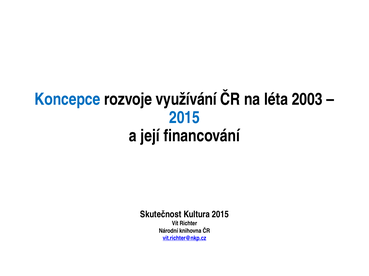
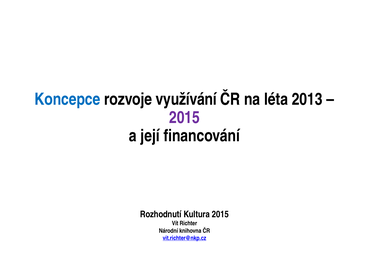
2003: 2003 -> 2013
2015 at (184, 118) colour: blue -> purple
Skutečnost: Skutečnost -> Rozhodnutí
